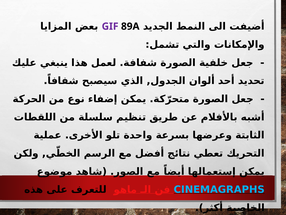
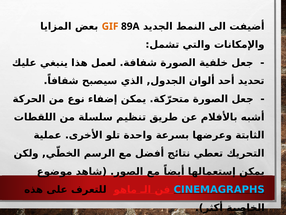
GIF colour: purple -> orange
